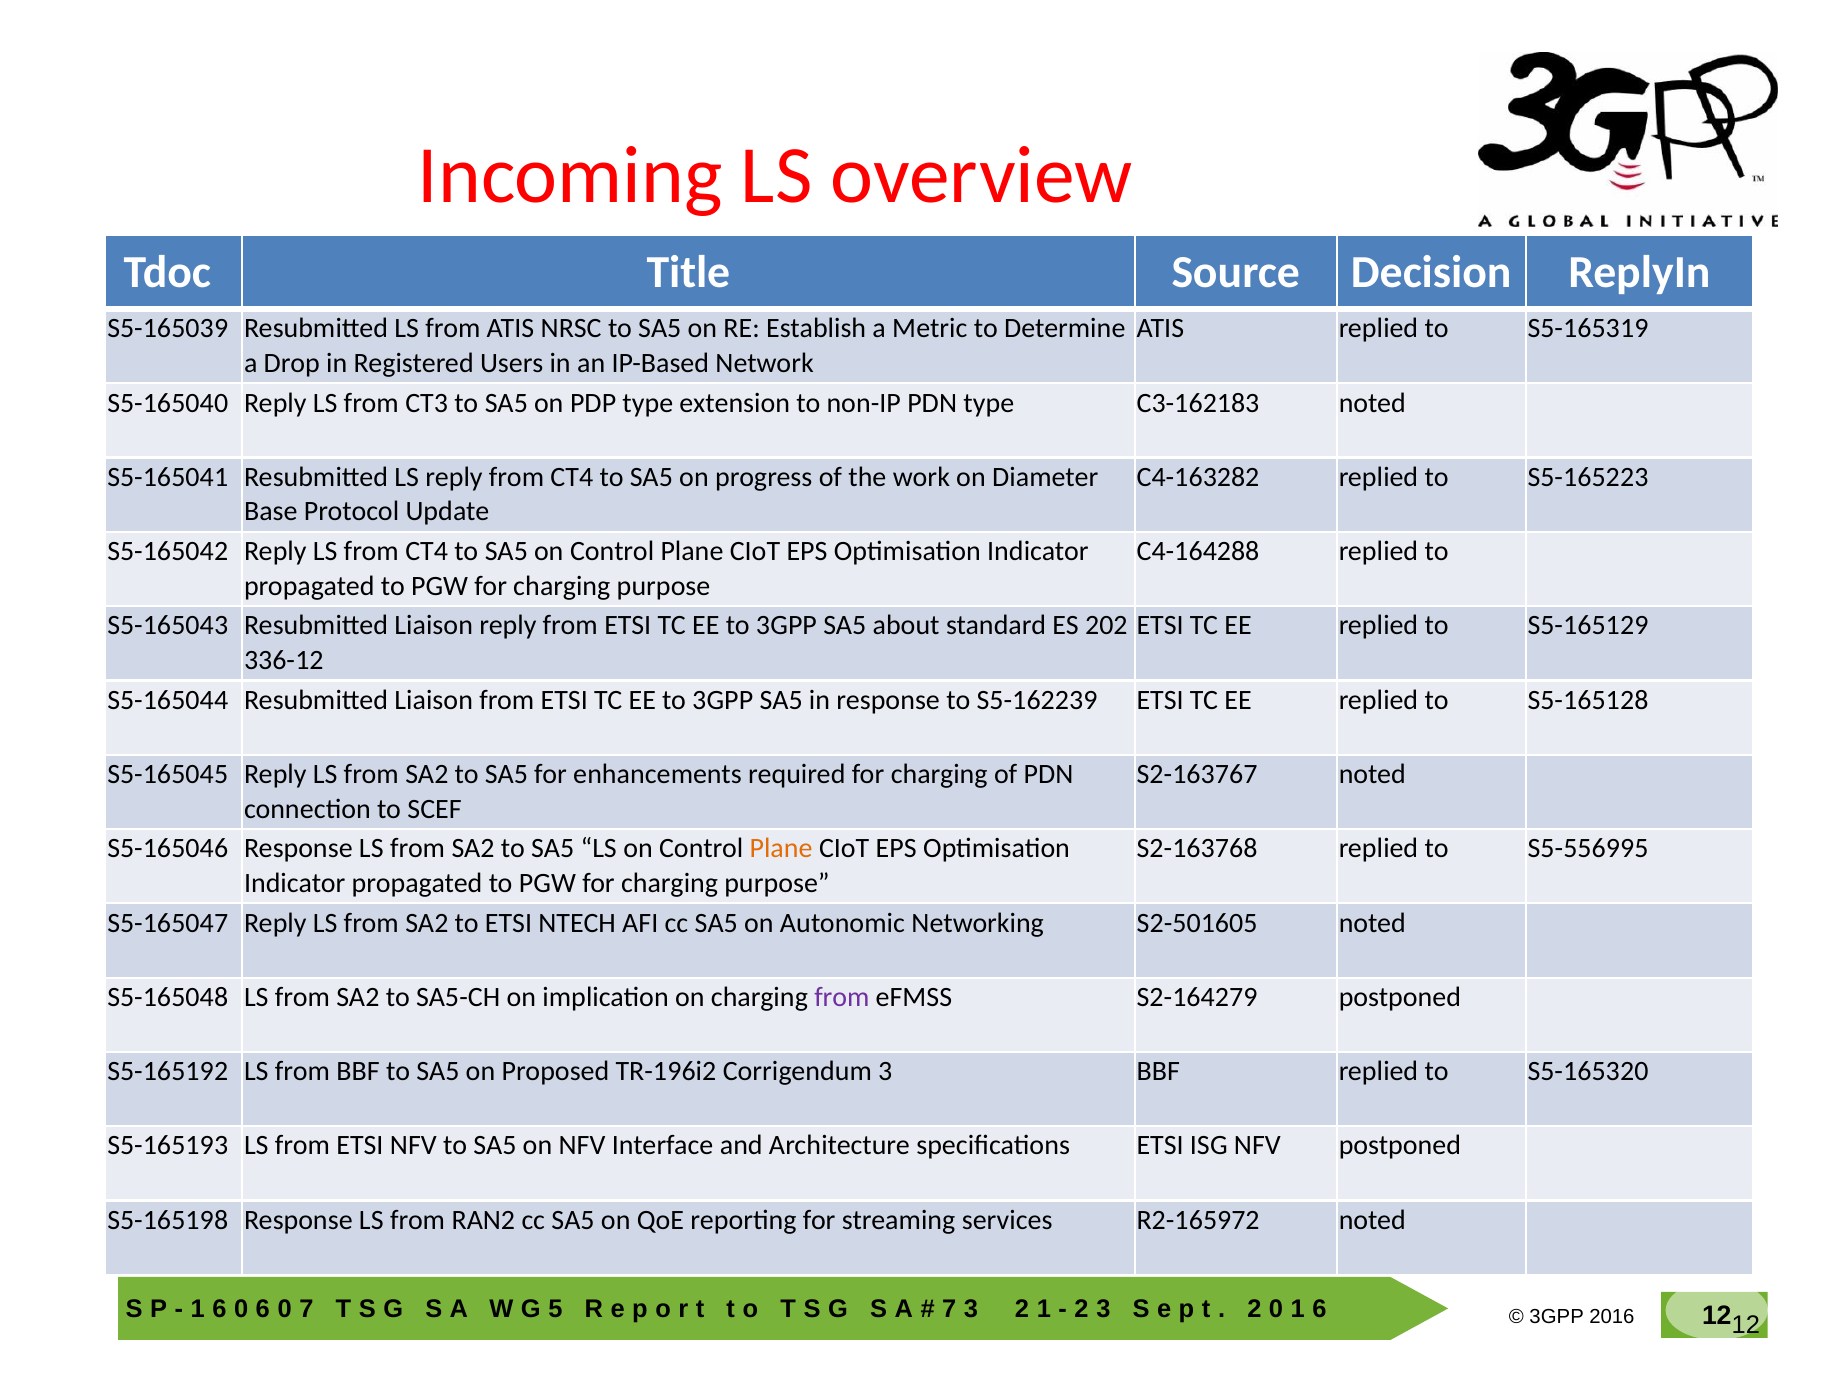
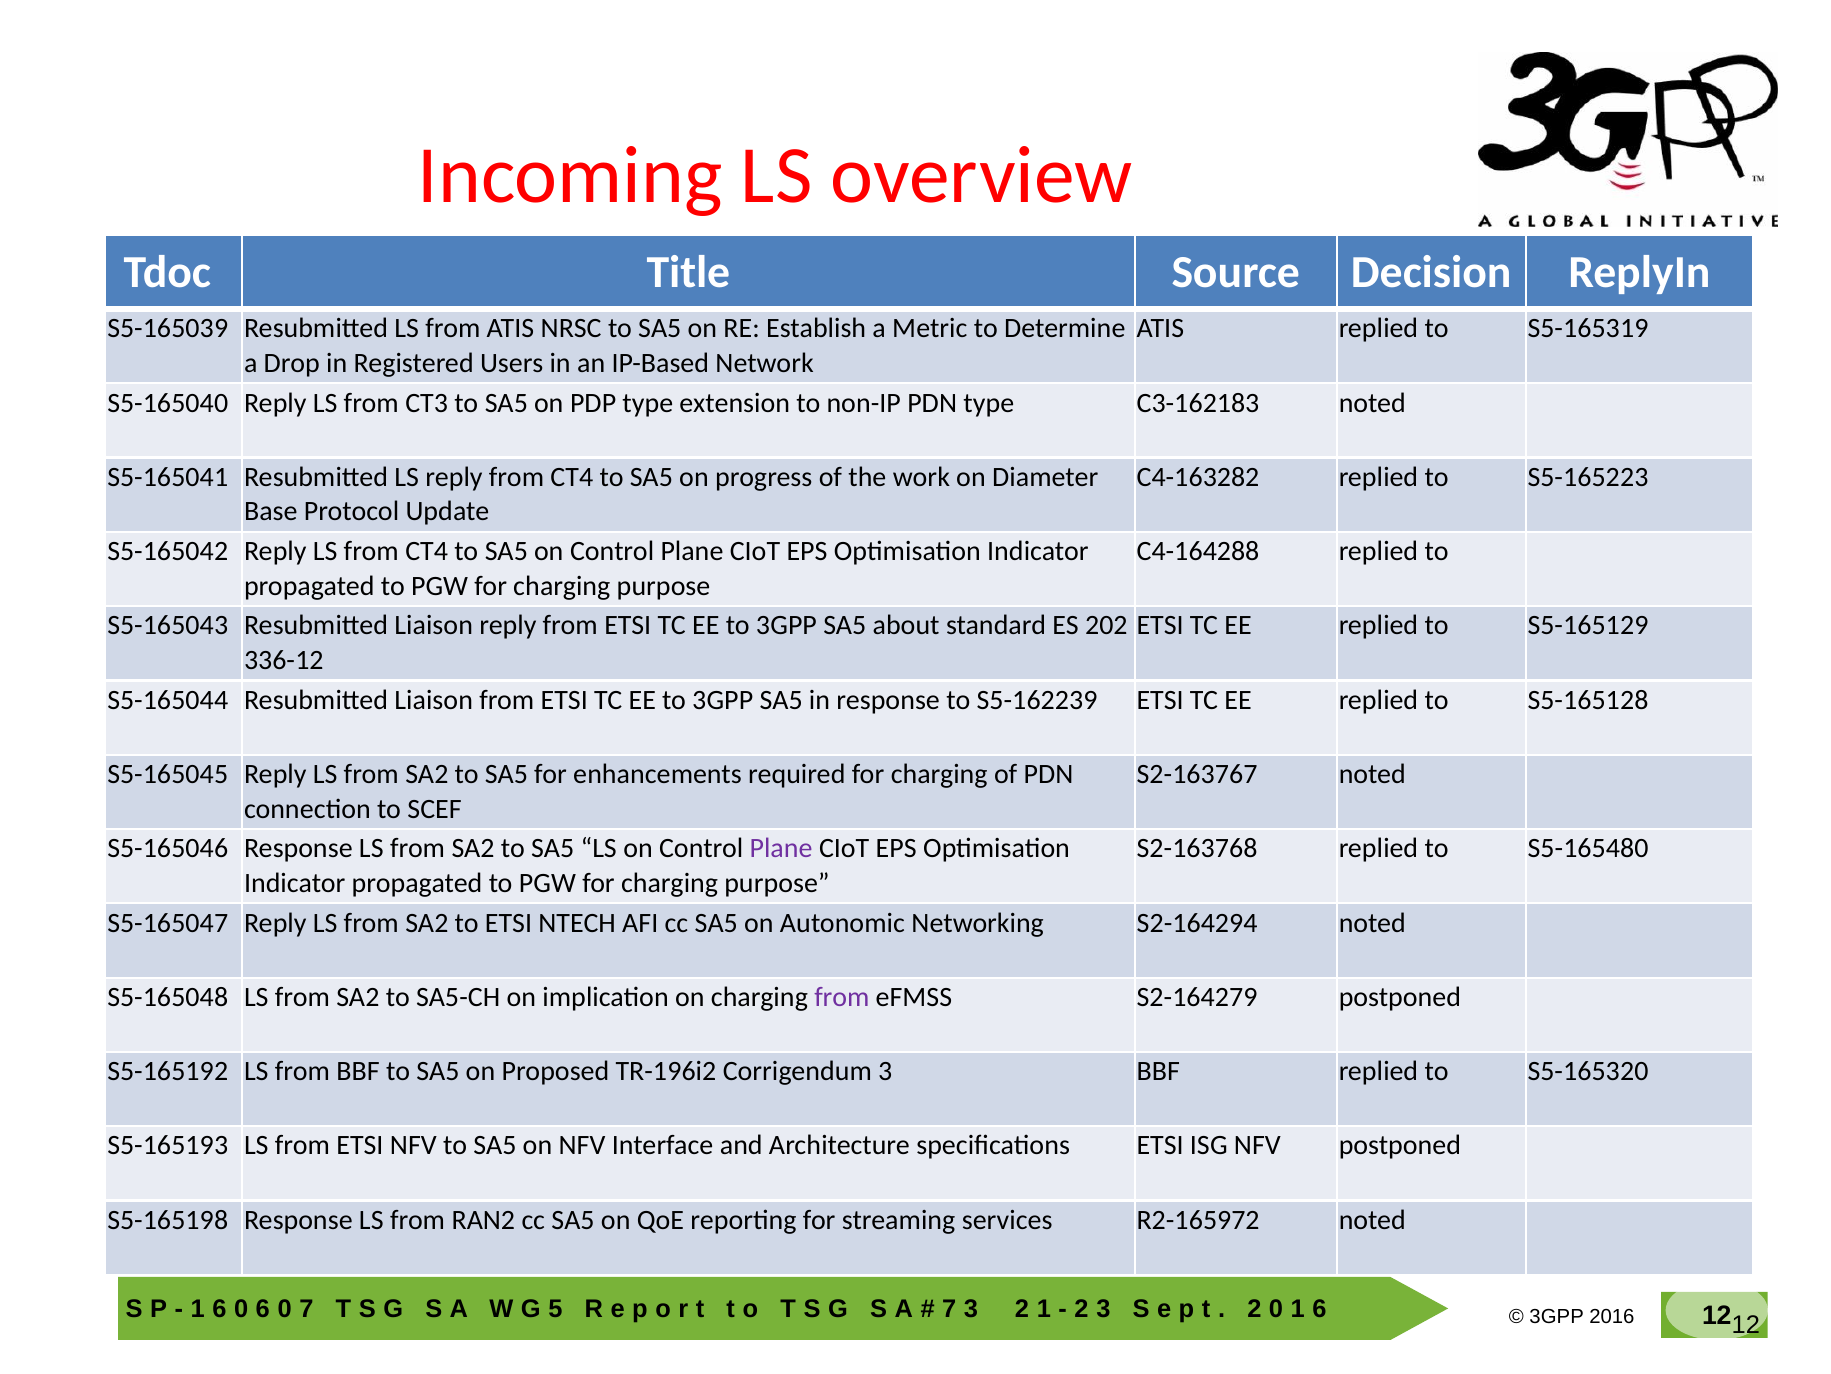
Plane at (781, 848) colour: orange -> purple
S5-556995: S5-556995 -> S5-165480
S2-501605: S2-501605 -> S2-164294
